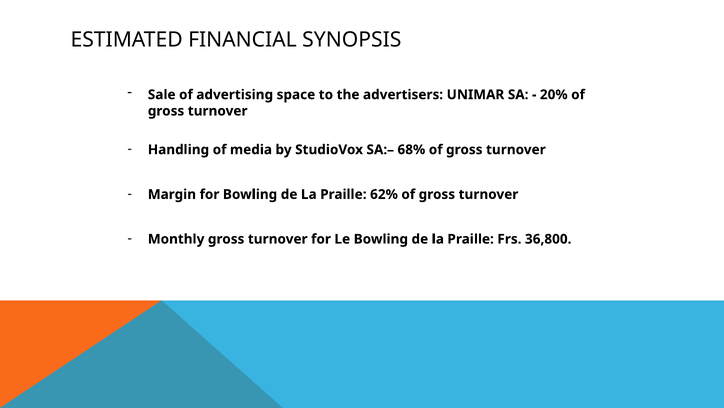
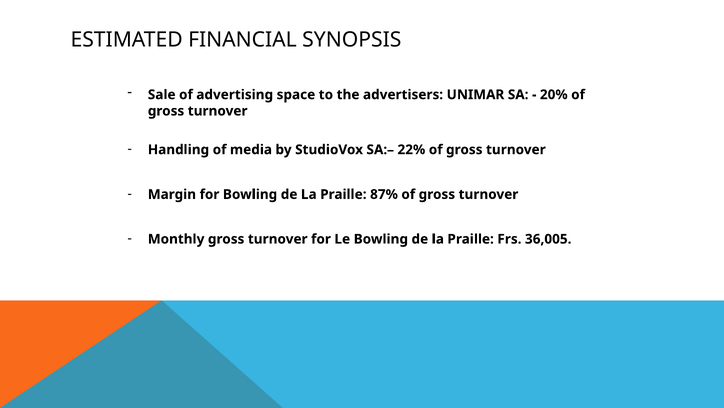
68%: 68% -> 22%
62%: 62% -> 87%
36,800: 36,800 -> 36,005
